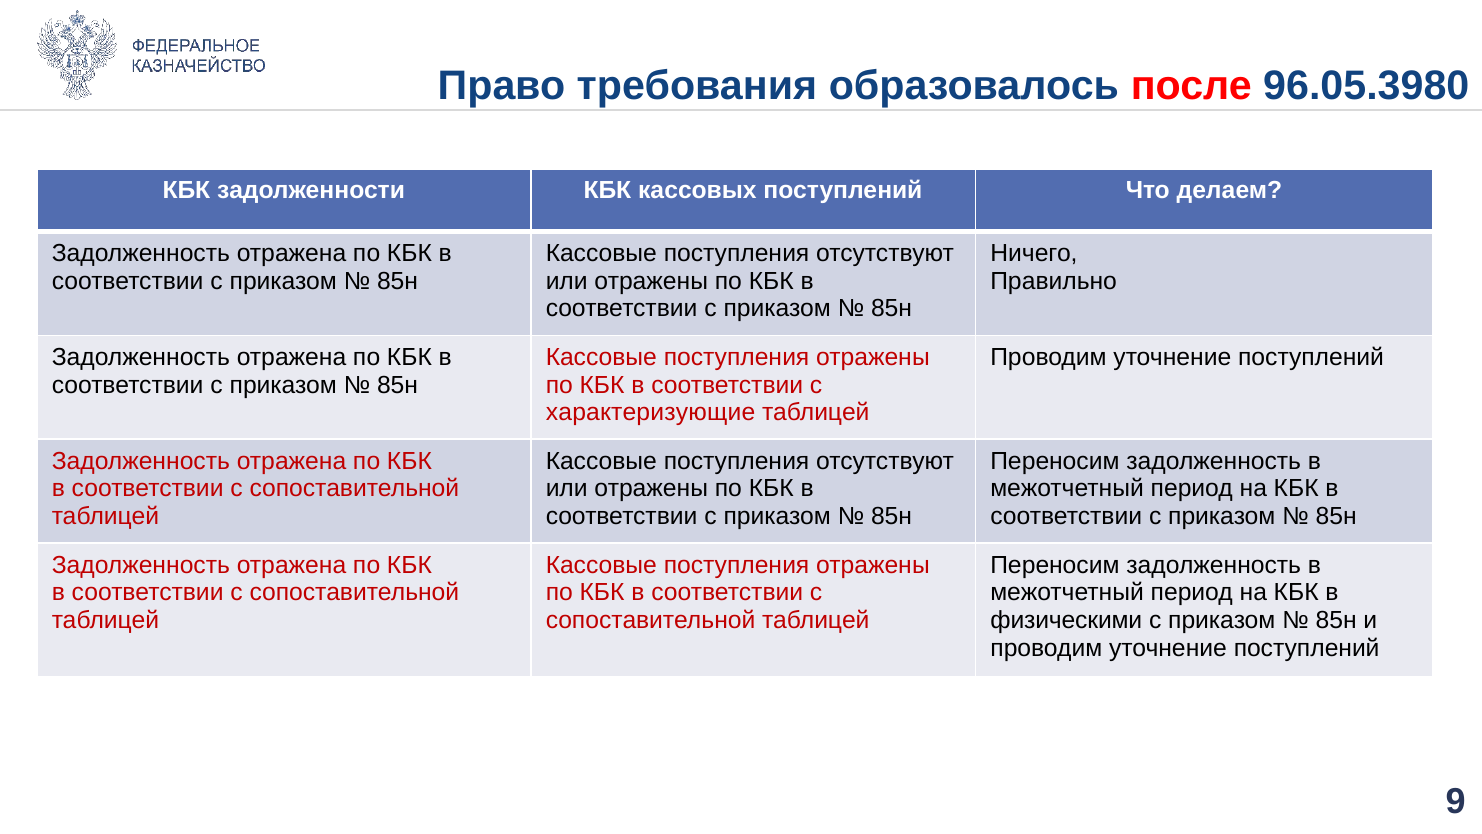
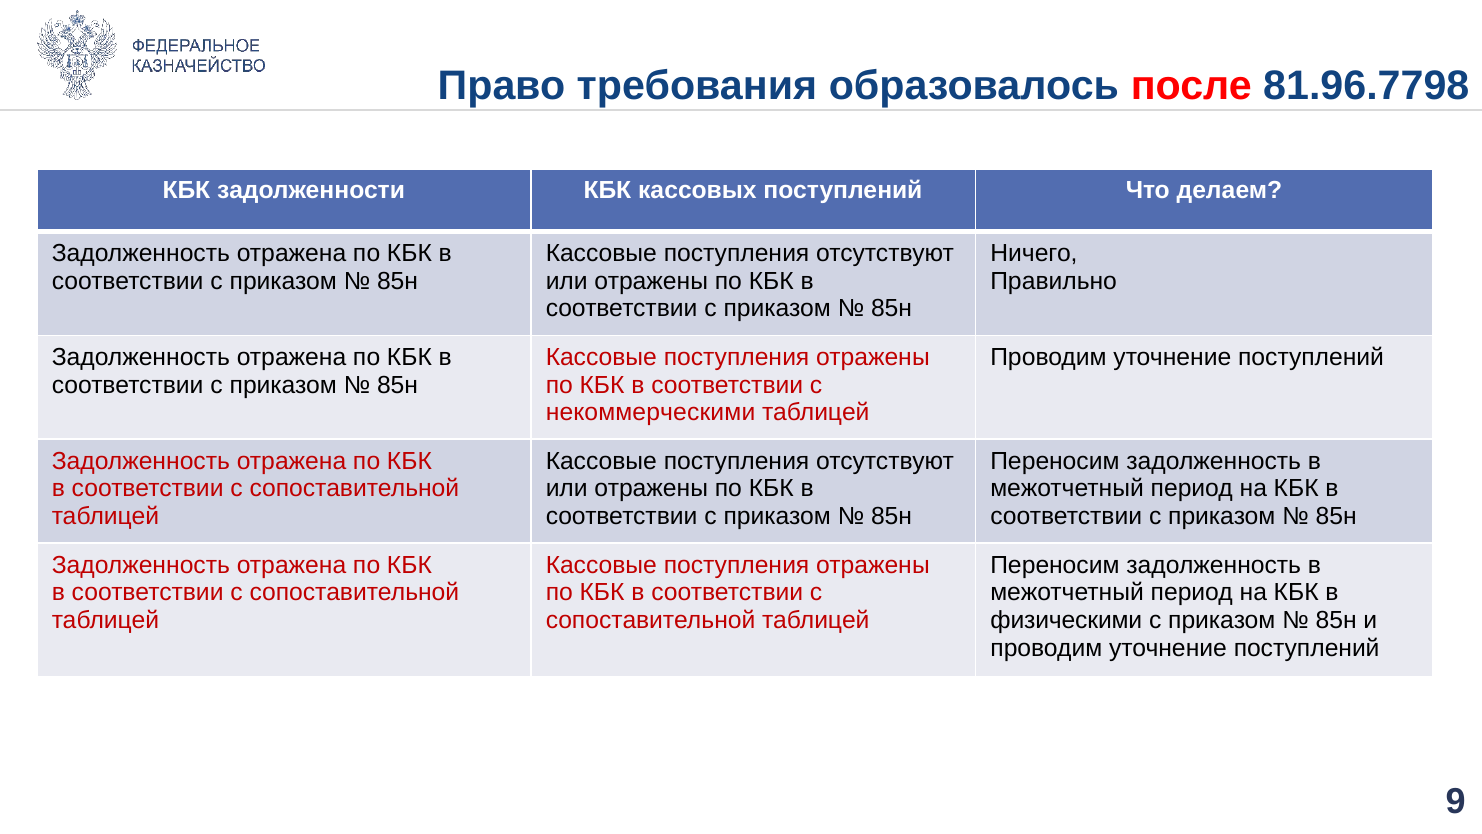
96.05.3980: 96.05.3980 -> 81.96.7798
характеризующие: характеризующие -> некоммерческими
